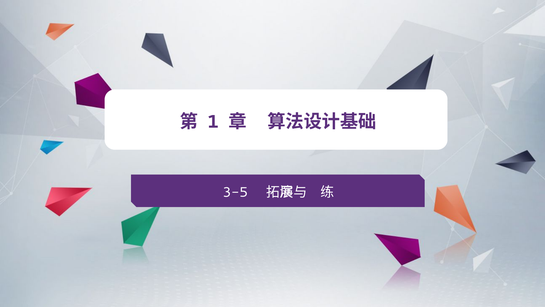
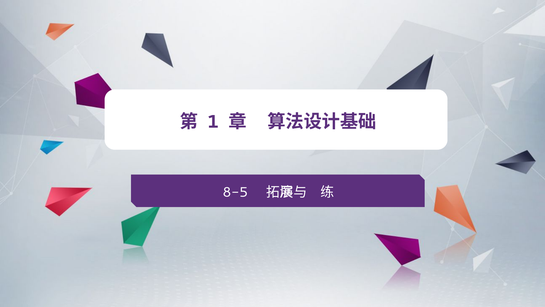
3-5: 3-5 -> 8-5
